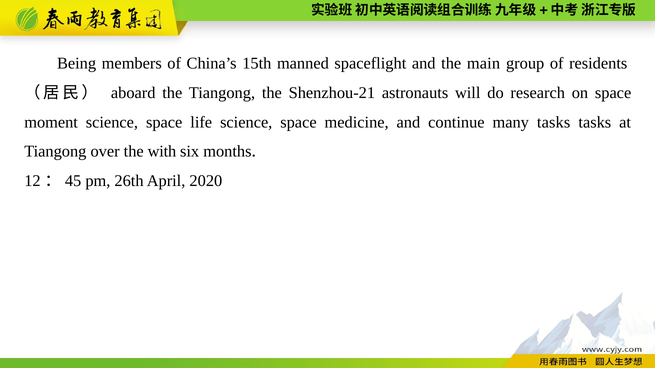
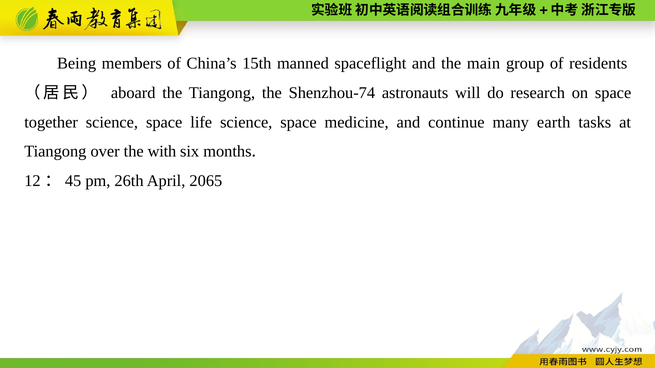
Shenzhou-21: Shenzhou-21 -> Shenzhou-74
moment: moment -> together
many tasks: tasks -> earth
2020: 2020 -> 2065
